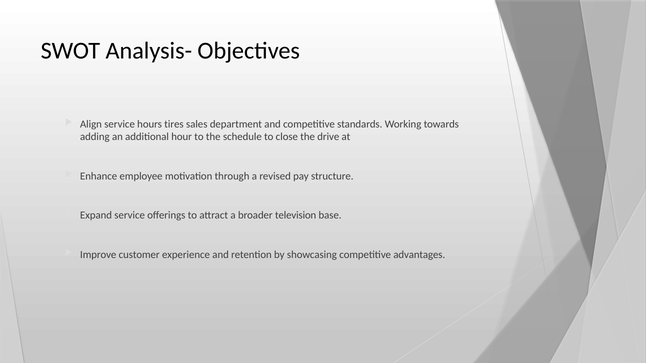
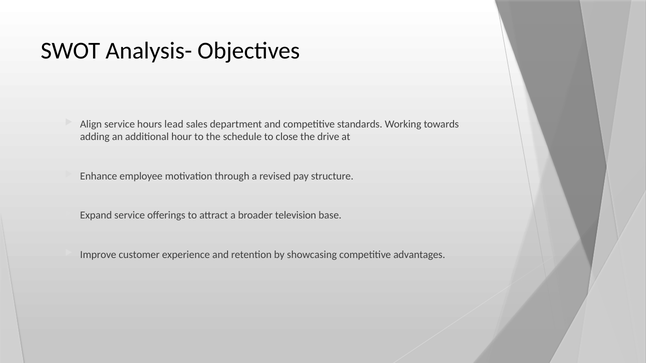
tires: tires -> lead
